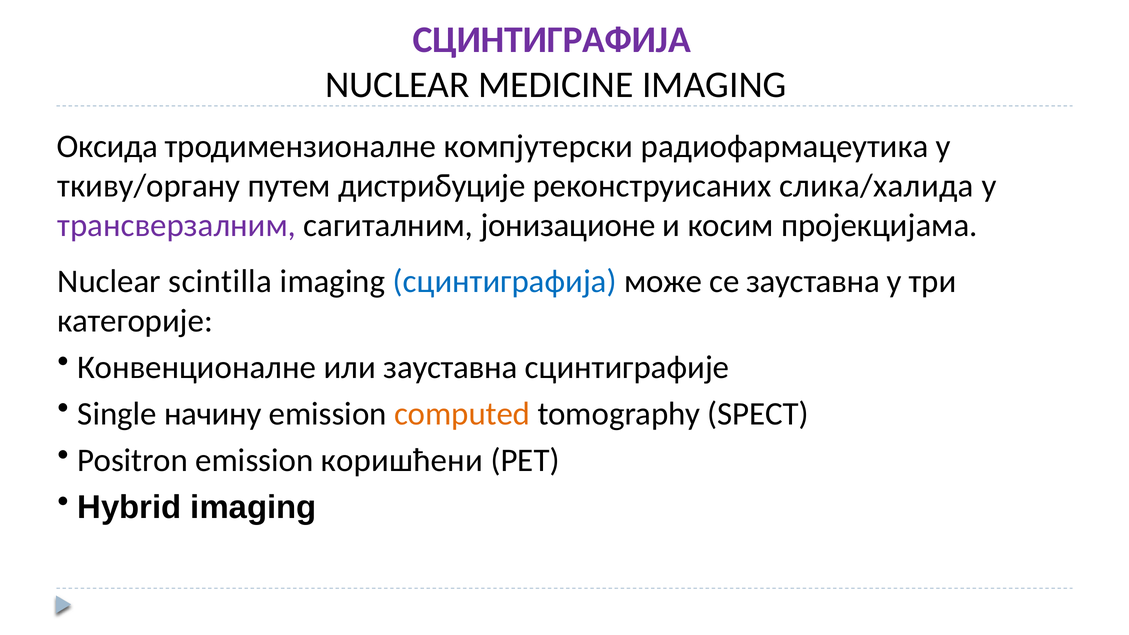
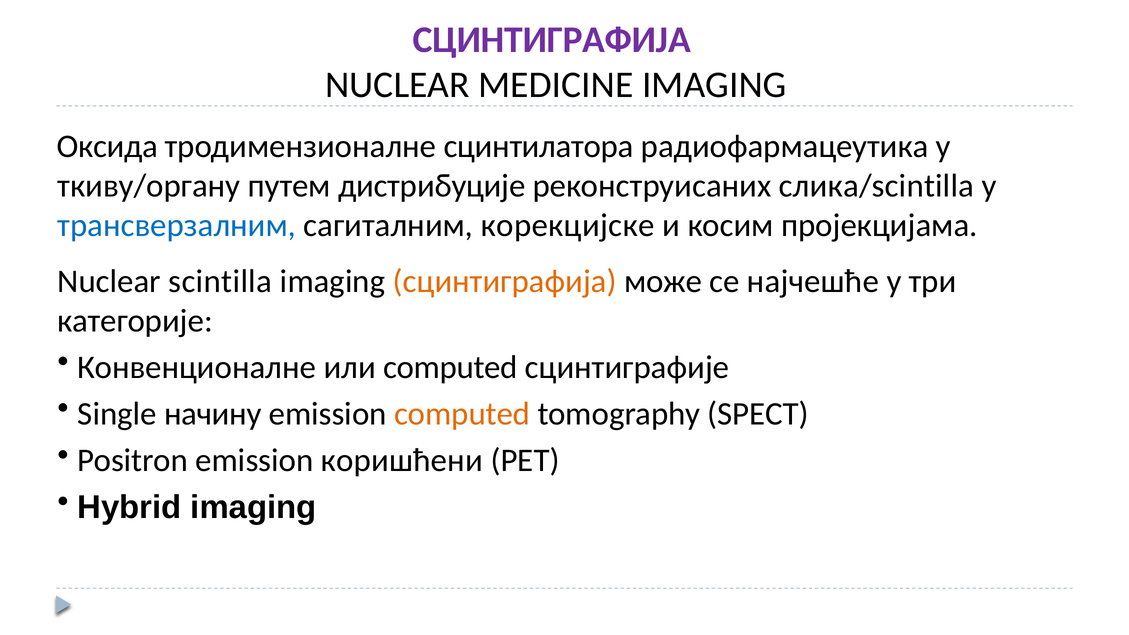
компјутерски: компјутерски -> сцинтилатора
слика/халида: слика/халида -> слика/scintilla
трансверзалним colour: purple -> blue
јонизационе: јонизационе -> корекцијске
сцинтиграфија at (505, 281) colour: blue -> orange
се зауставна: зауставна -> најчешће
или зауставна: зауставна -> computed
